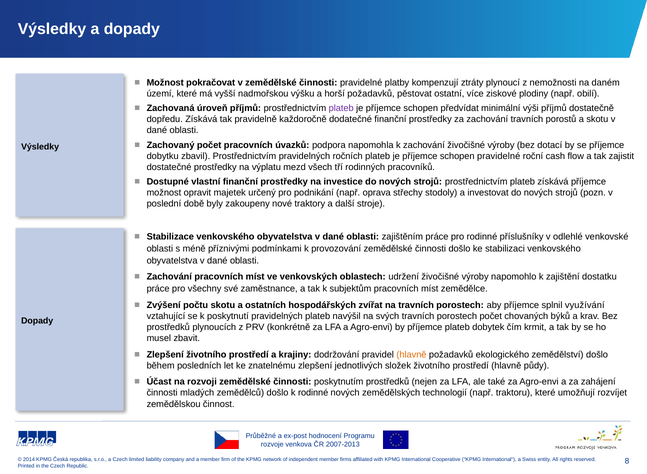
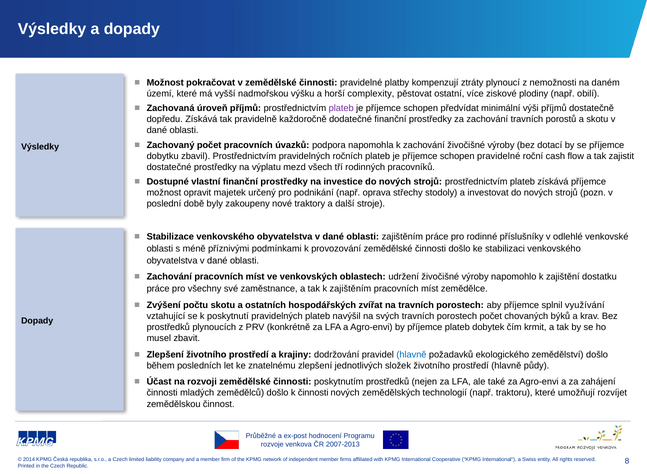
horší požadavků: požadavků -> complexity
k subjektům: subjektům -> zajištěním
hlavně at (411, 354) colour: orange -> blue
k rodinné: rodinné -> činnosti
